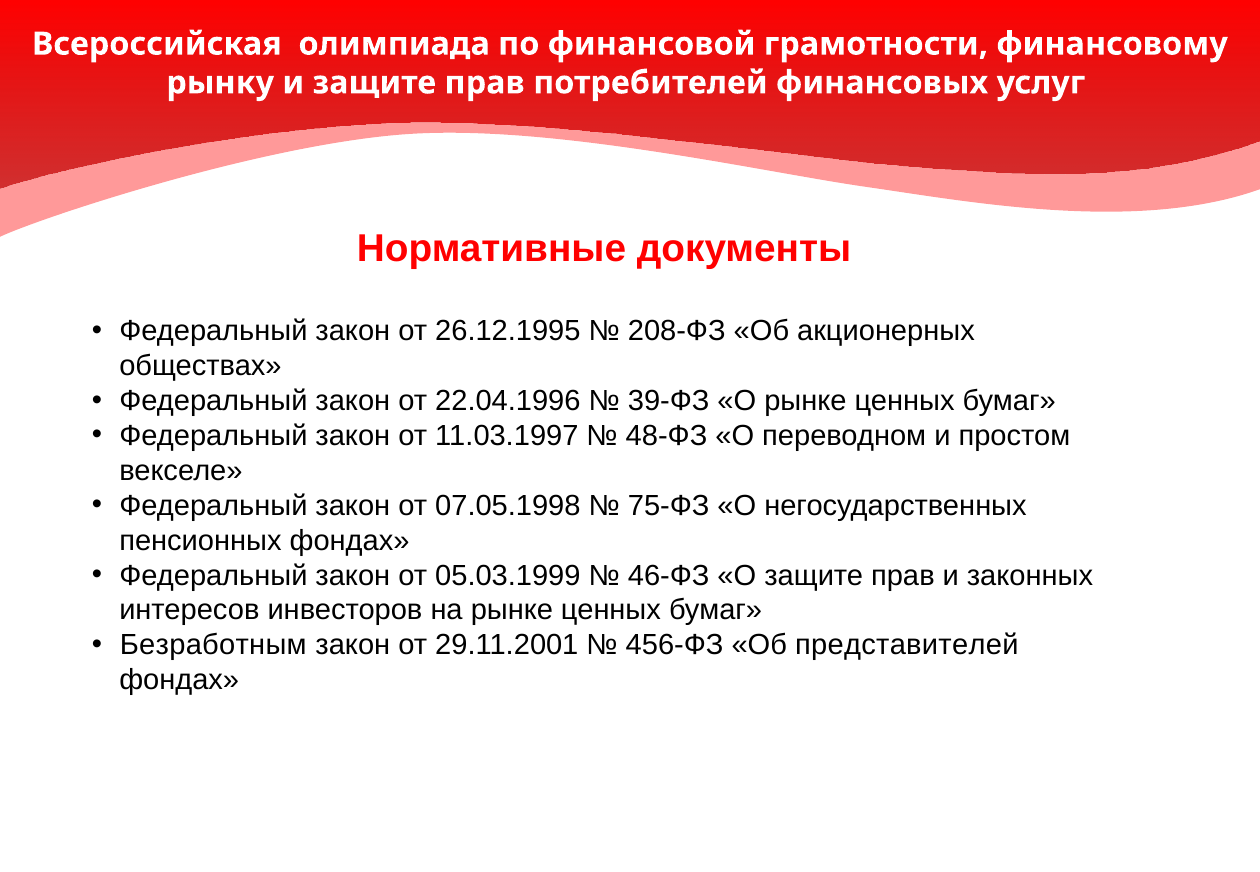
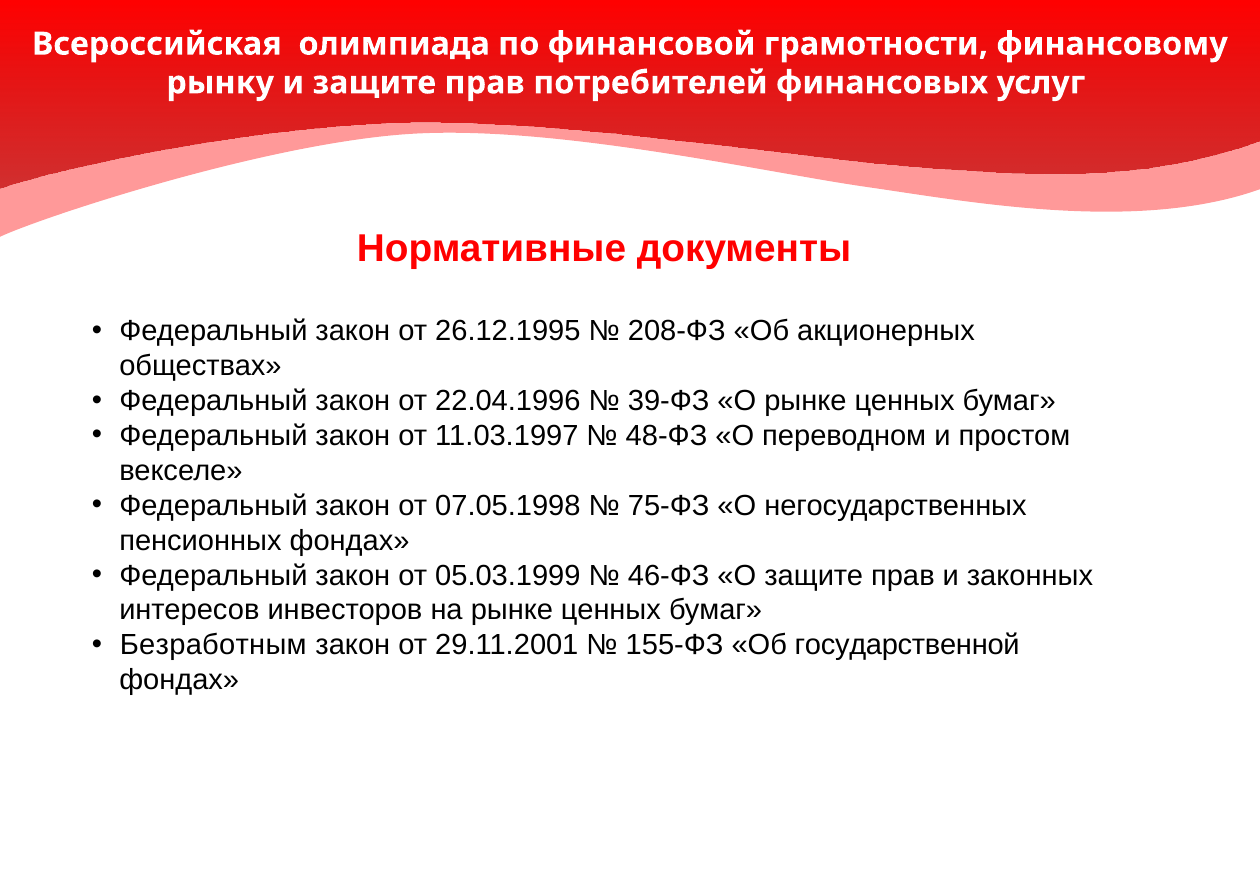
456-ФЗ: 456-ФЗ -> 155-ФЗ
представителей: представителей -> государственной
